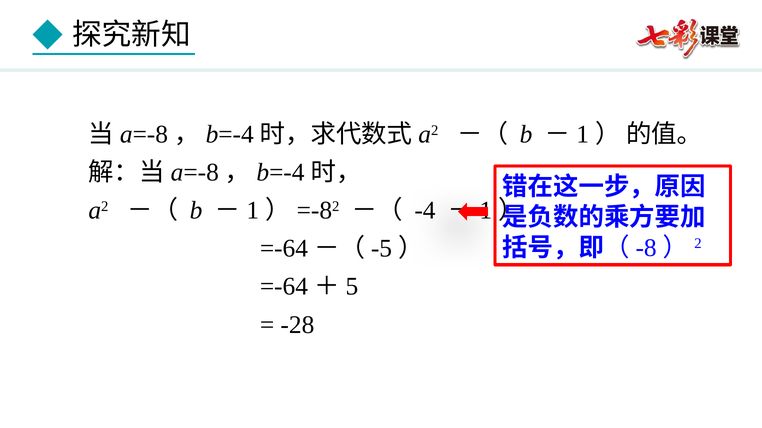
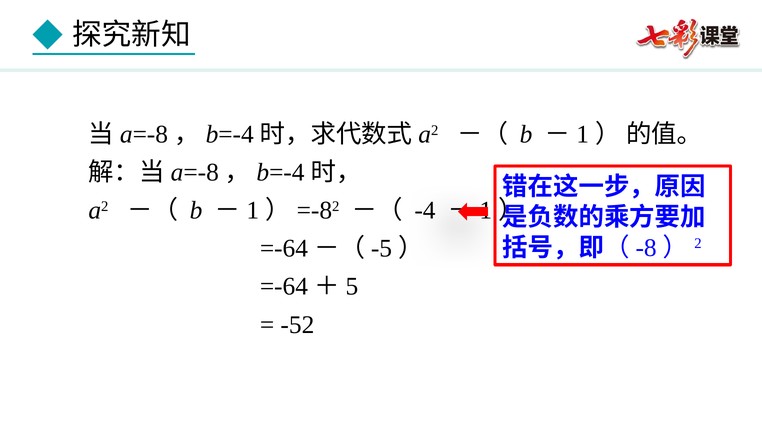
-28: -28 -> -52
